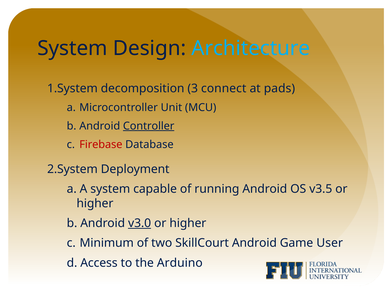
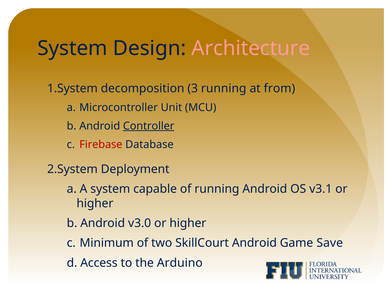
Architecture colour: light blue -> pink
3 connect: connect -> running
pads: pads -> from
v3.5: v3.5 -> v3.1
v3.0 underline: present -> none
User: User -> Save
